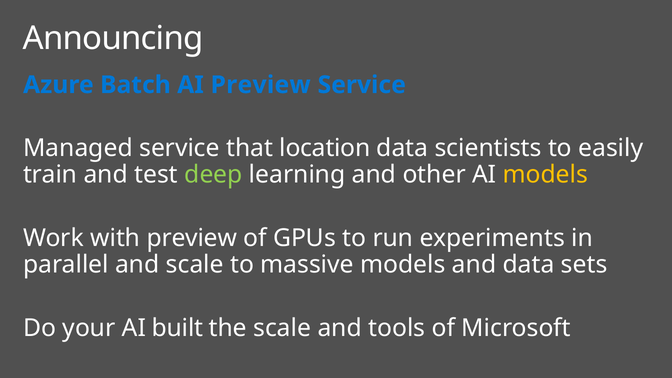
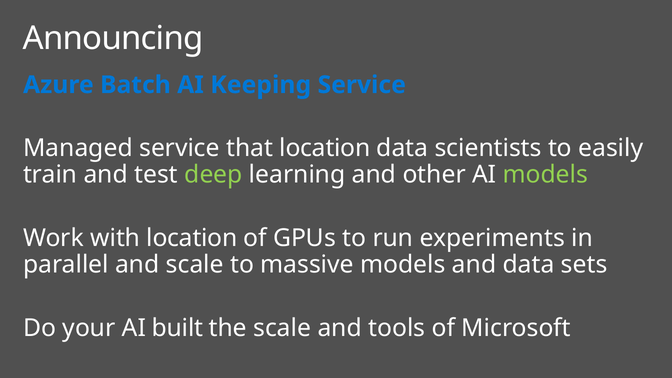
AI Preview: Preview -> Keeping
models at (545, 175) colour: yellow -> light green
with preview: preview -> location
